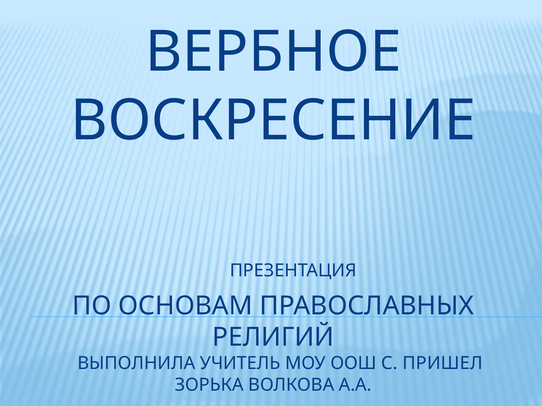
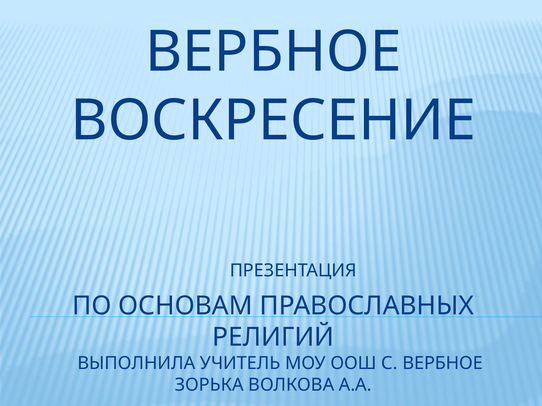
С ПРИШЕЛ: ПРИШЕЛ -> ВЕРБНОЕ
